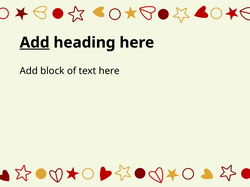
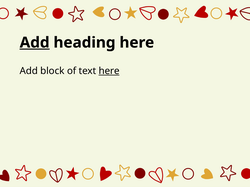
here at (109, 71) underline: none -> present
